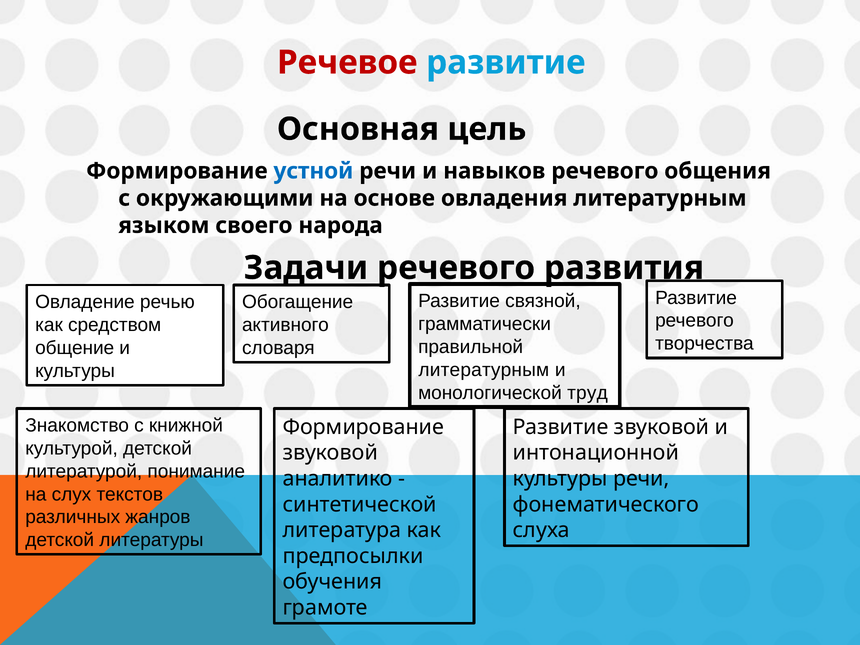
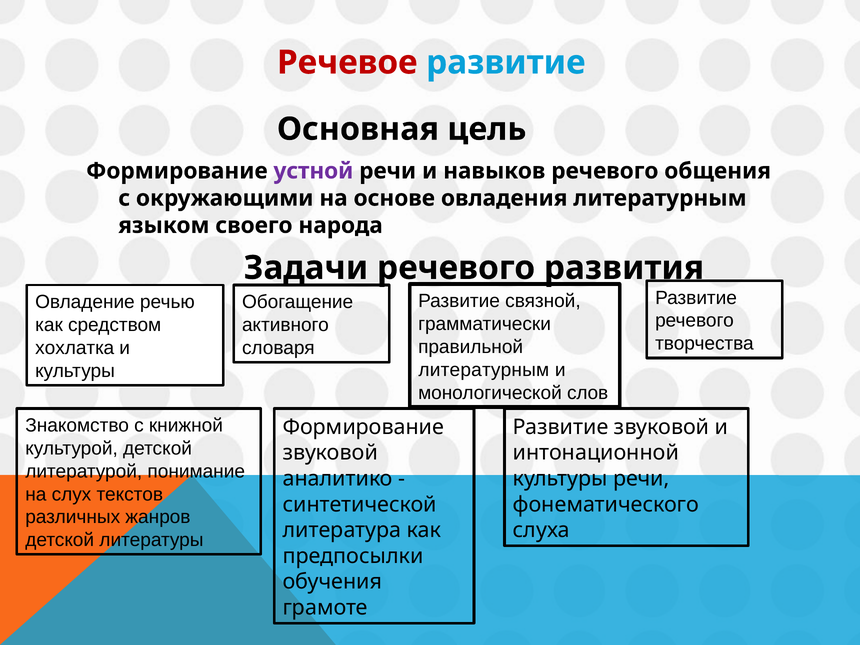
устной colour: blue -> purple
общение: общение -> хохлатка
труд: труд -> слов
